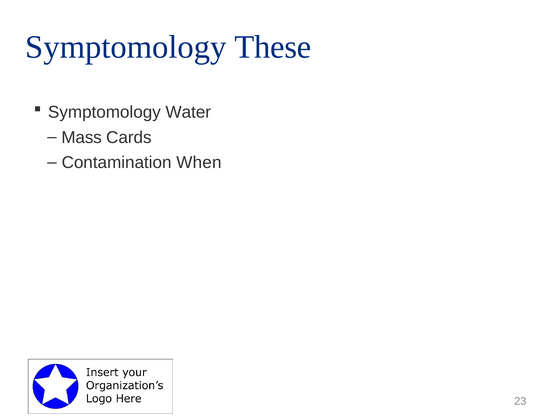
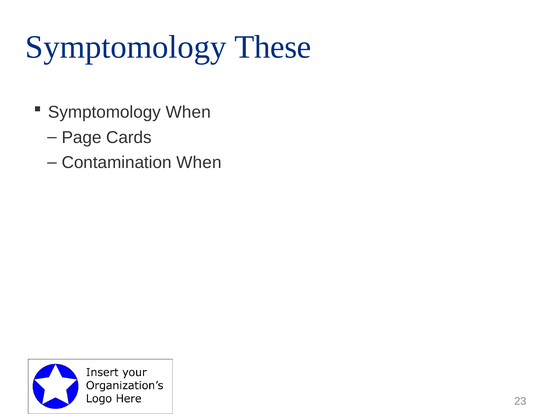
Symptomology Water: Water -> When
Mass: Mass -> Page
